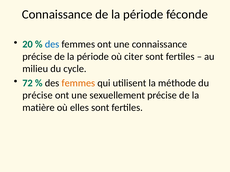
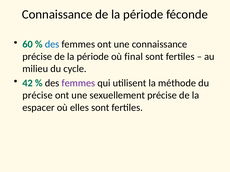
20: 20 -> 60
citer: citer -> final
72: 72 -> 42
femmes at (78, 83) colour: orange -> purple
matière: matière -> espacer
